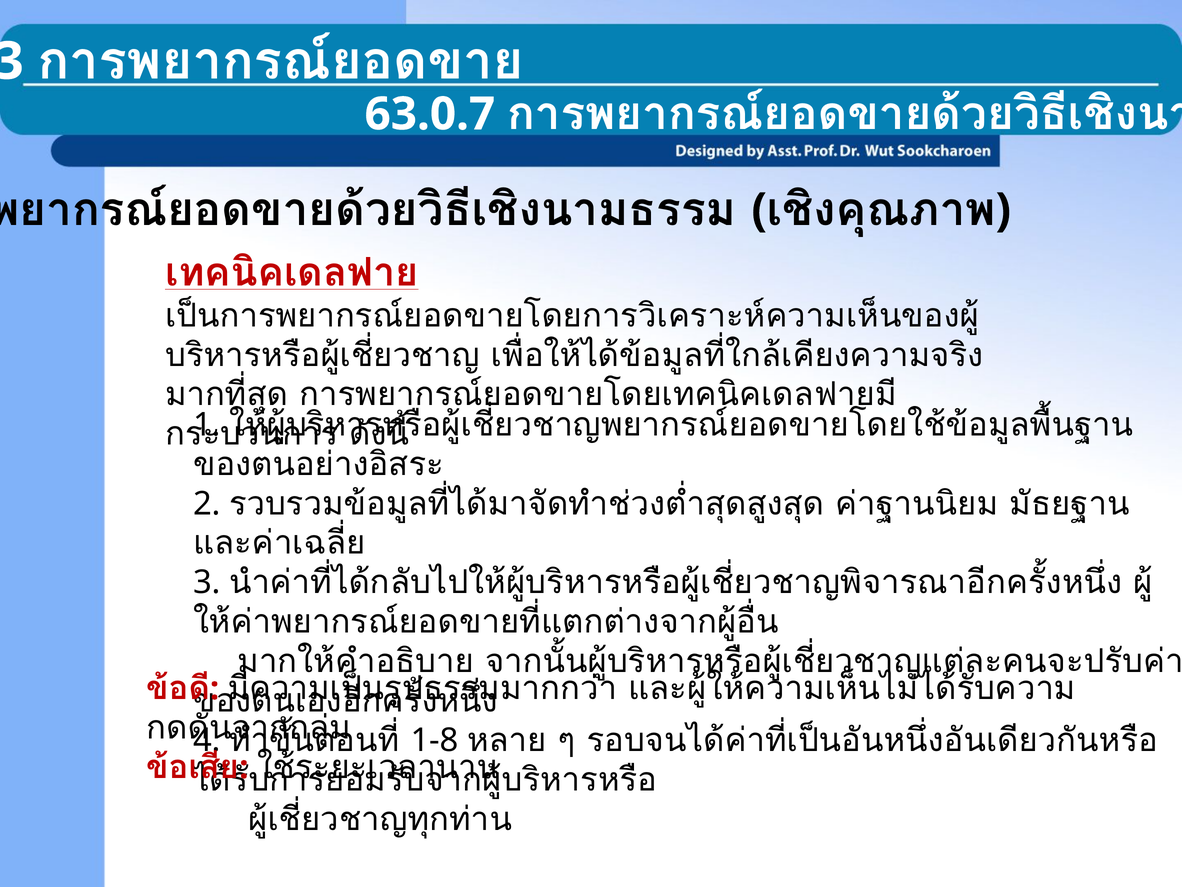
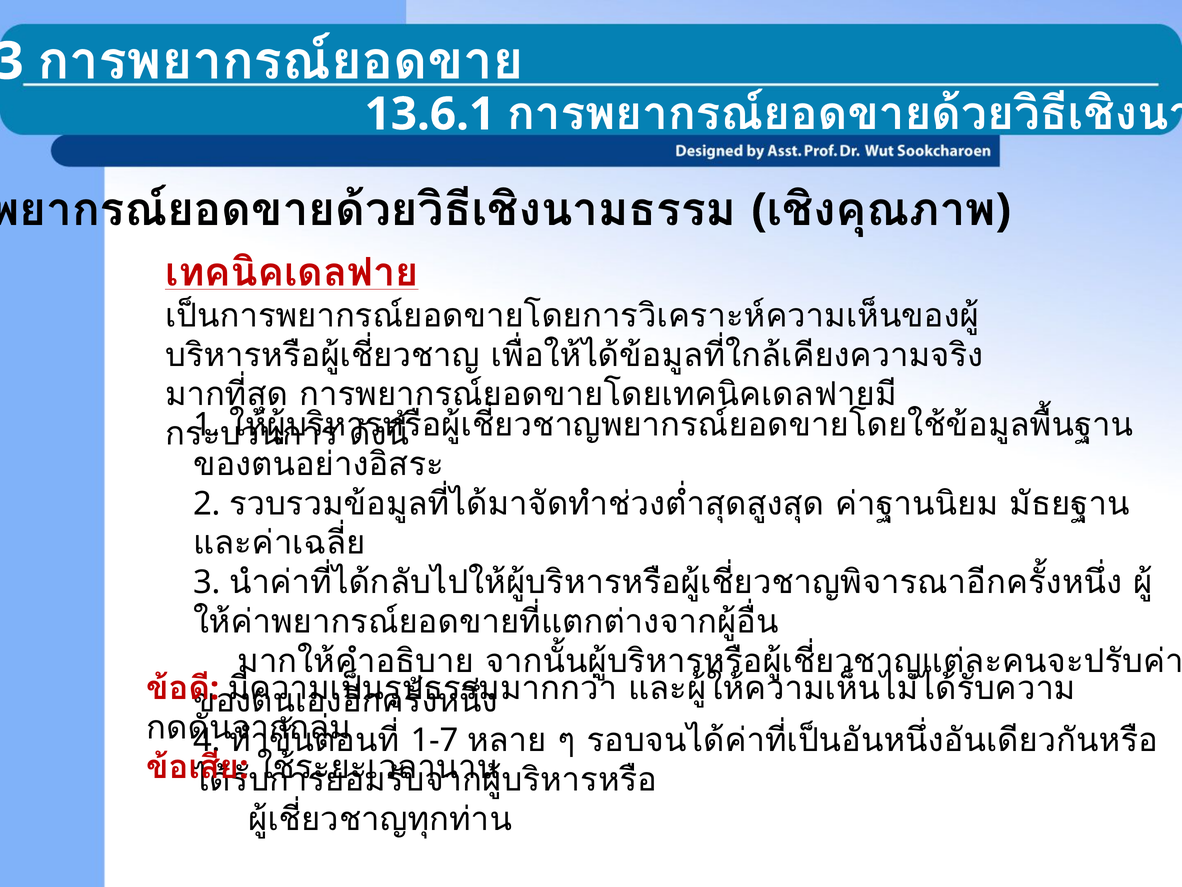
63.0.7: 63.0.7 -> 13.6.1
1-8: 1-8 -> 1-7
